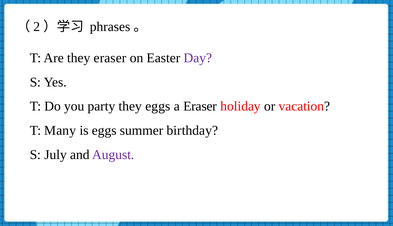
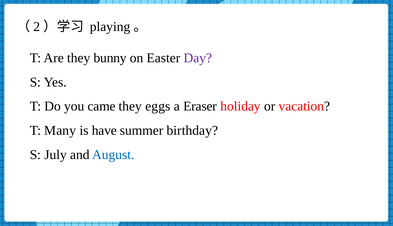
phrases: phrases -> playing
they eraser: eraser -> bunny
party: party -> came
is eggs: eggs -> have
August colour: purple -> blue
